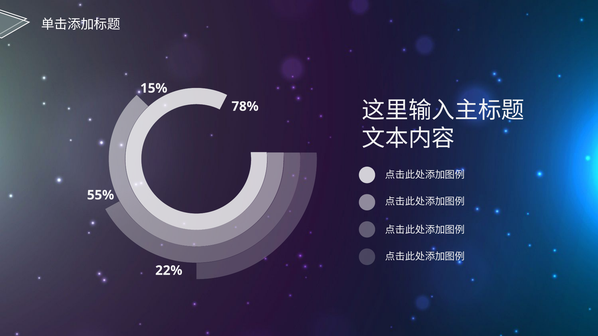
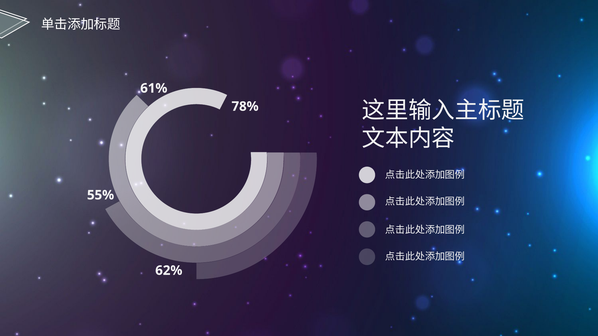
15%: 15% -> 61%
22%: 22% -> 62%
